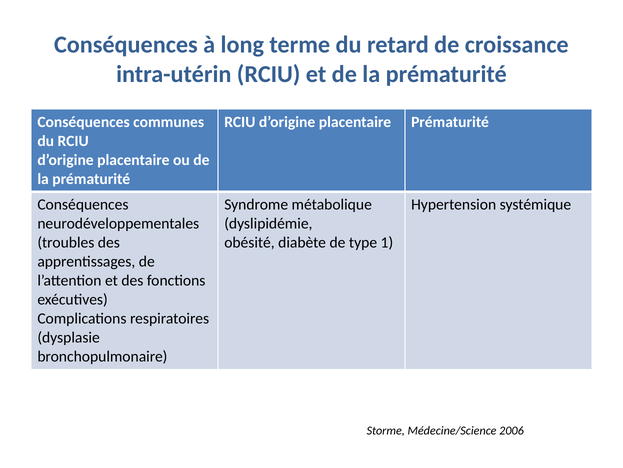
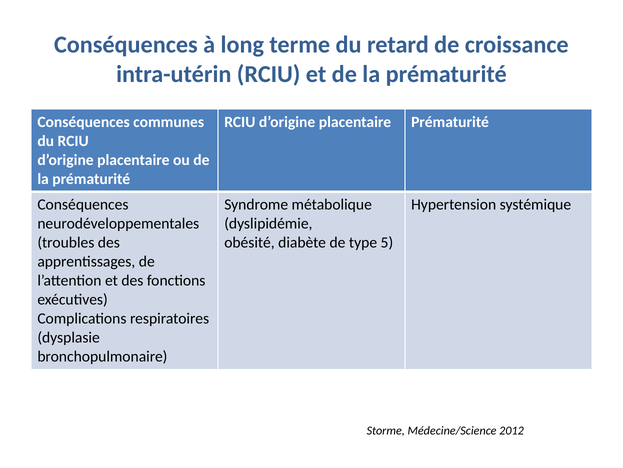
1: 1 -> 5
2006: 2006 -> 2012
